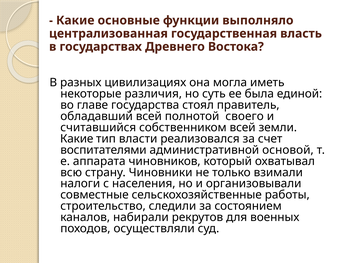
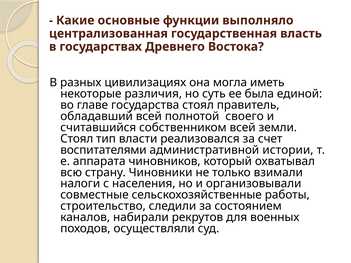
Какие at (77, 139): Какие -> Стоял
основой: основой -> истории
